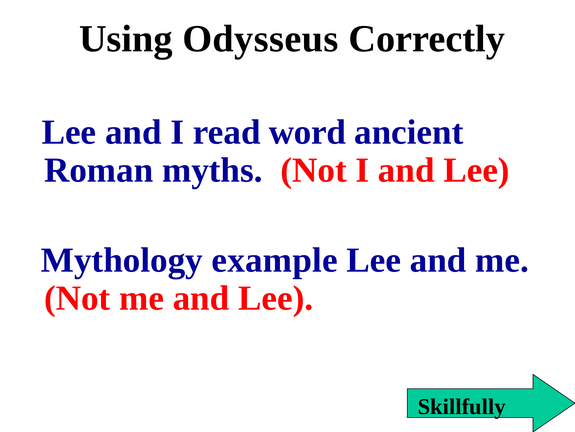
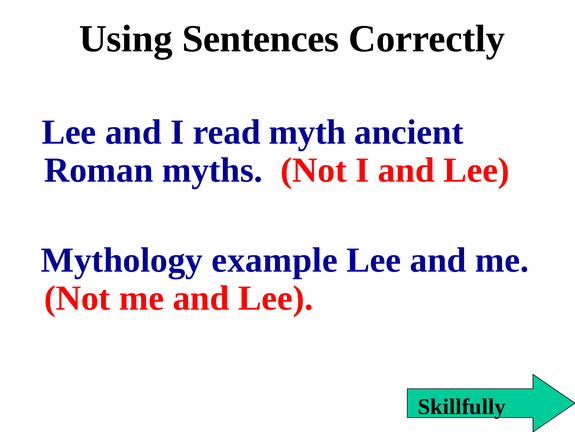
Odysseus: Odysseus -> Sentences
word: word -> myth
